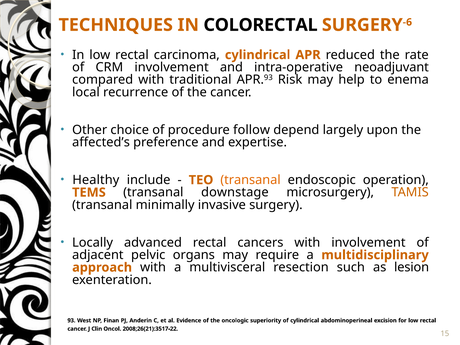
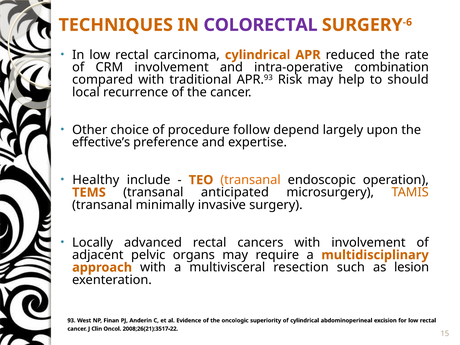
COLORECTAL colour: black -> purple
neoadjuvant: neoadjuvant -> combination
enema: enema -> should
affected’s: affected’s -> effective’s
downstage: downstage -> anticipated
